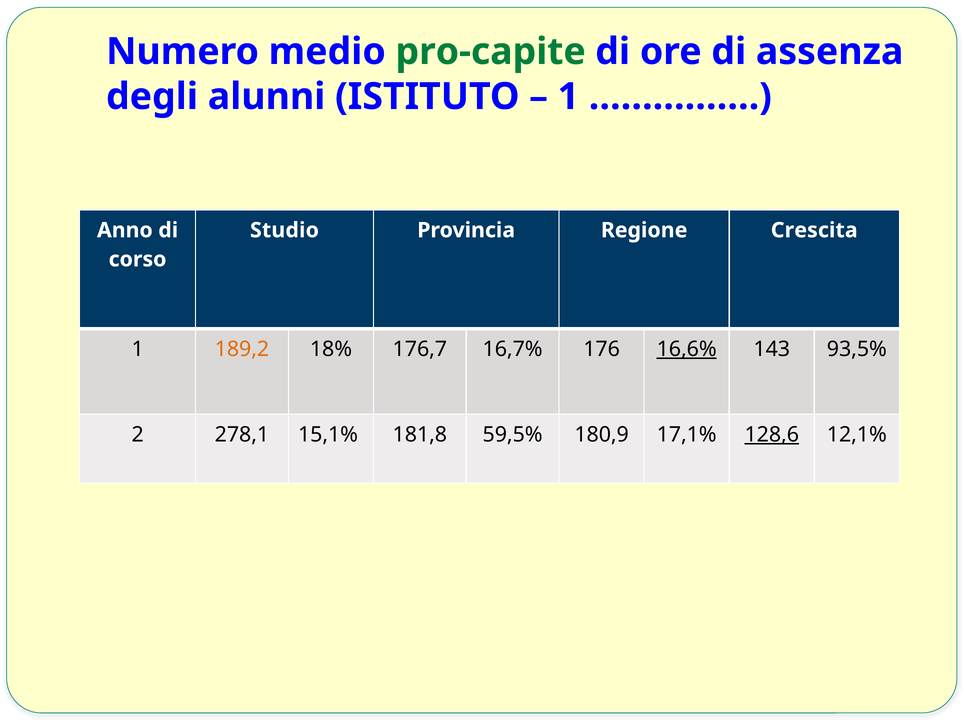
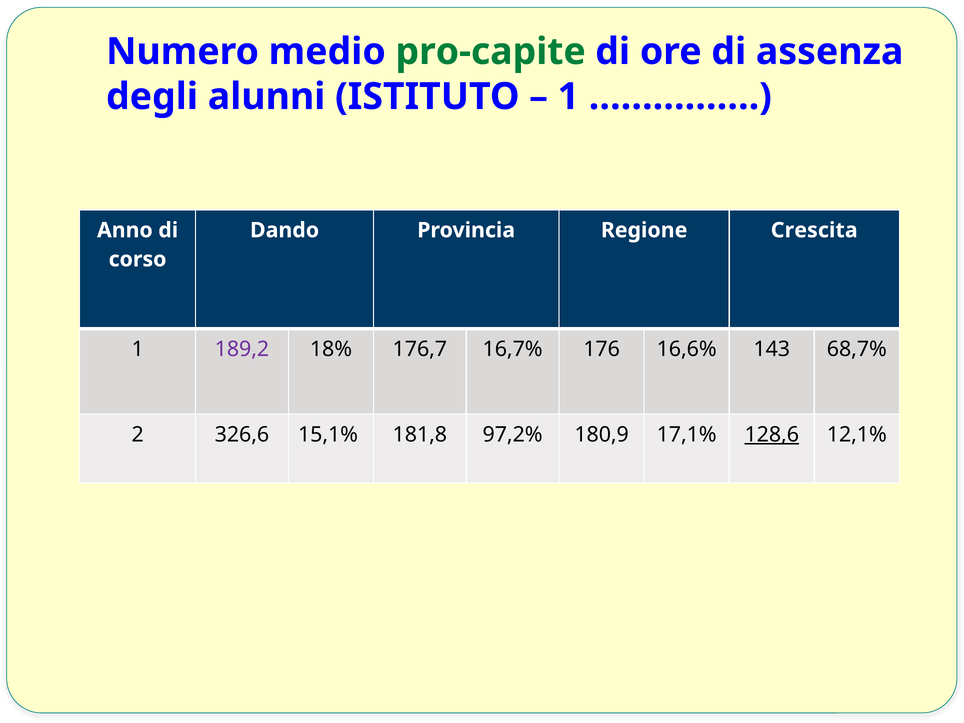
Studio: Studio -> Dando
189,2 colour: orange -> purple
16,6% underline: present -> none
93,5%: 93,5% -> 68,7%
278,1: 278,1 -> 326,6
59,5%: 59,5% -> 97,2%
